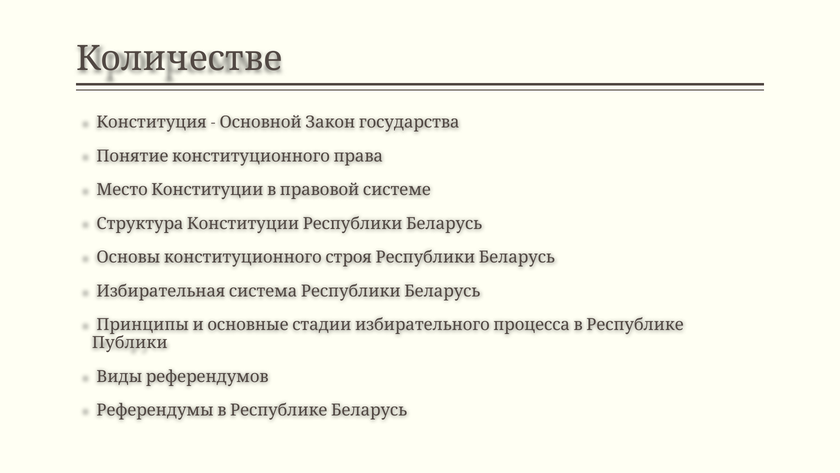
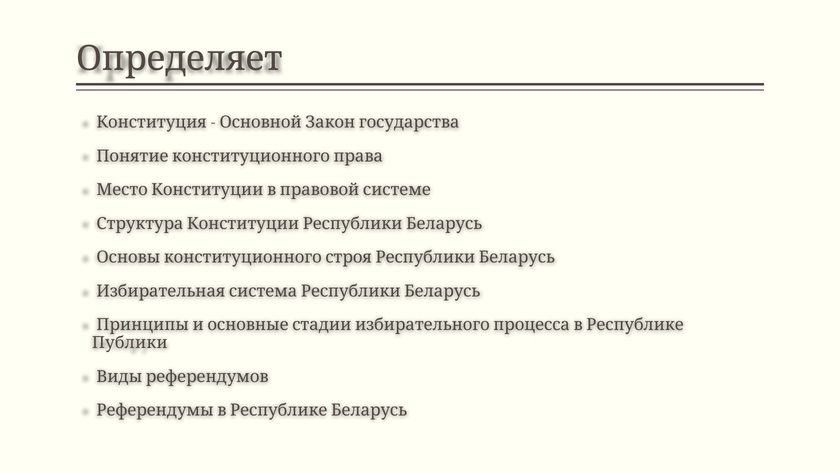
Количестве: Количестве -> Определяет
